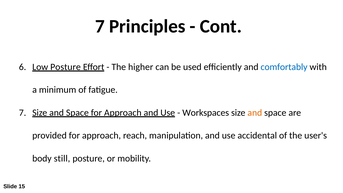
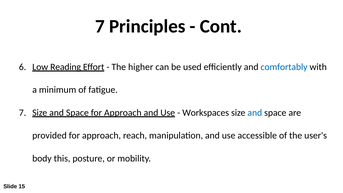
Low Posture: Posture -> Reading
and at (255, 113) colour: orange -> blue
accidental: accidental -> accessible
still: still -> this
